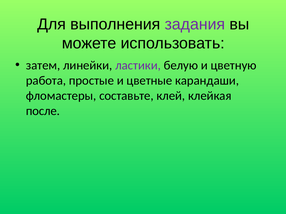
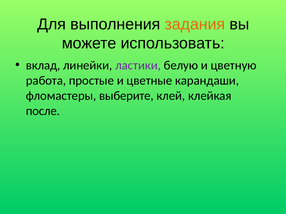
задания colour: purple -> orange
затем: затем -> вклад
составьте: составьте -> выберите
